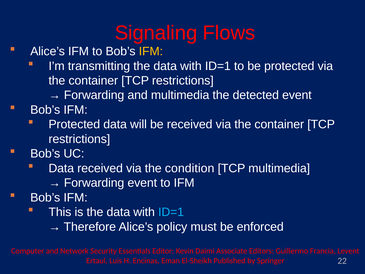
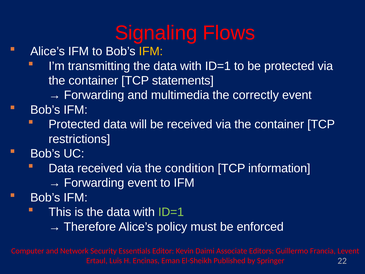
restrictions at (183, 81): restrictions -> statements
detected: detected -> correctly
TCP multimedia: multimedia -> information
ID=1 at (171, 212) colour: light blue -> light green
